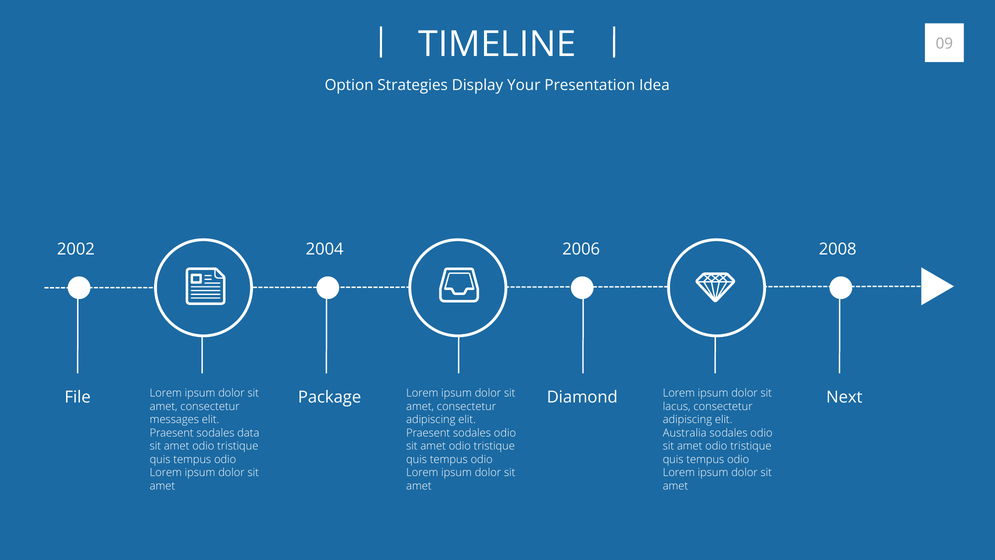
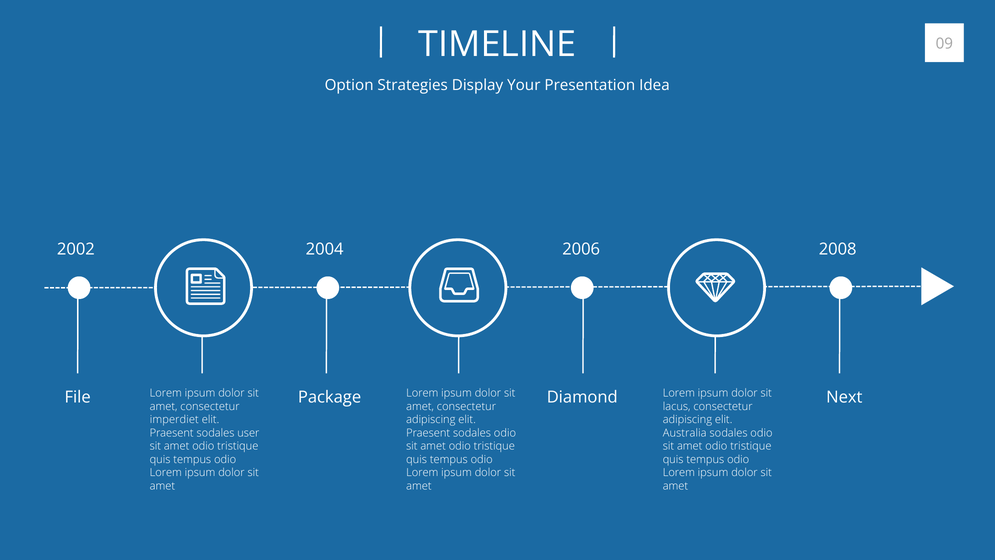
messages: messages -> imperdiet
data: data -> user
